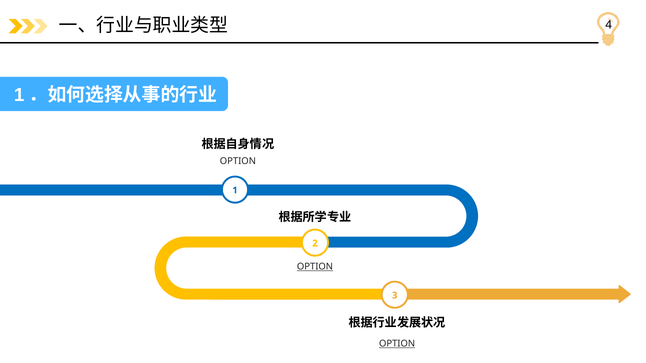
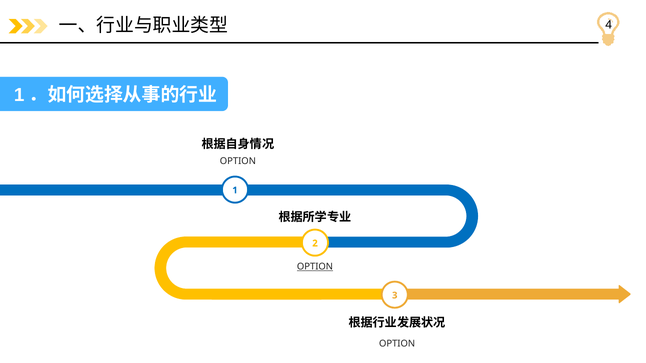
OPTION at (397, 344) underline: present -> none
